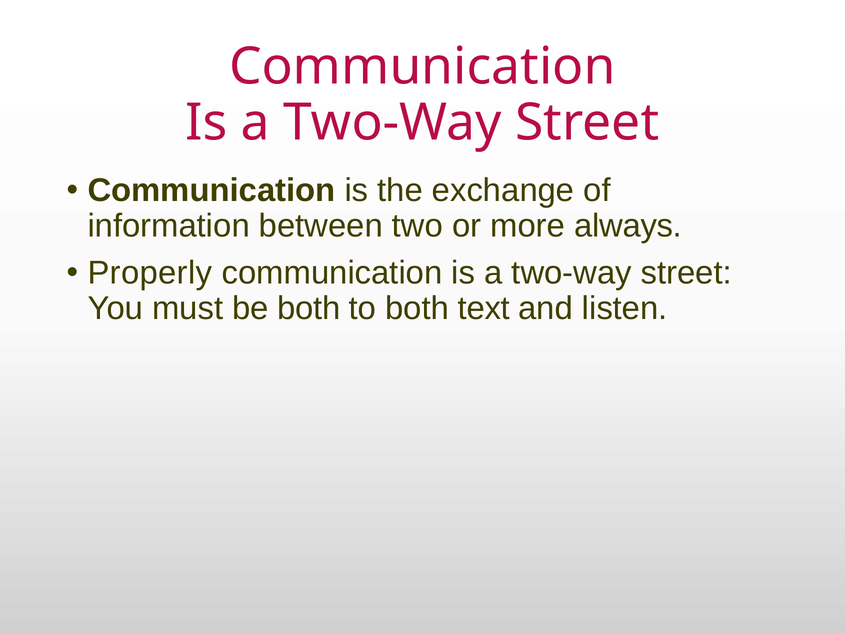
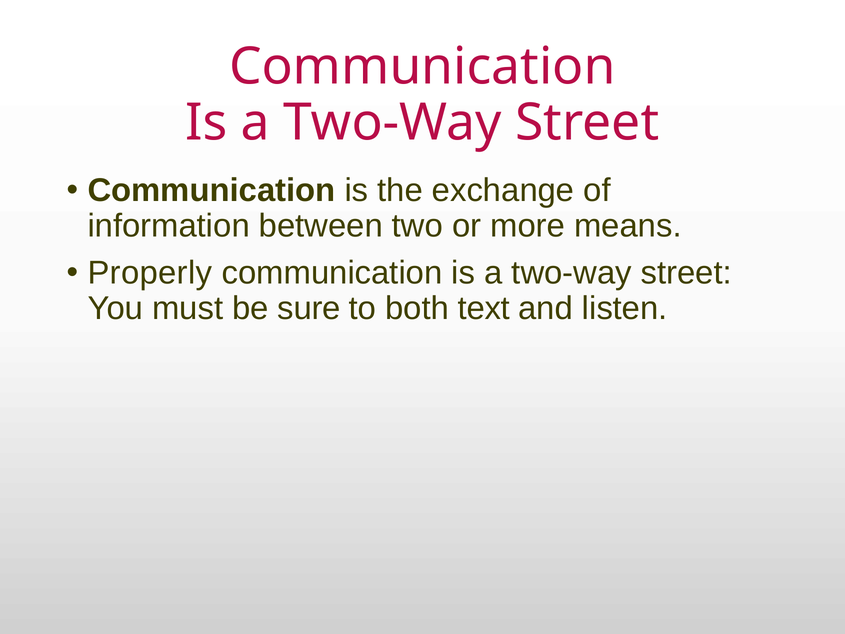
always: always -> means
be both: both -> sure
